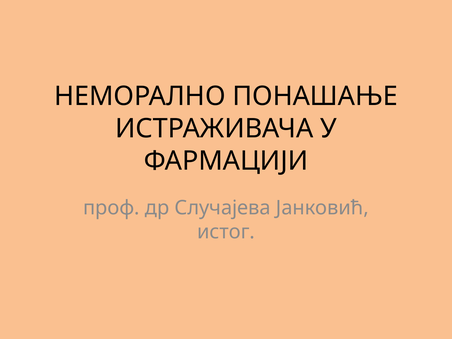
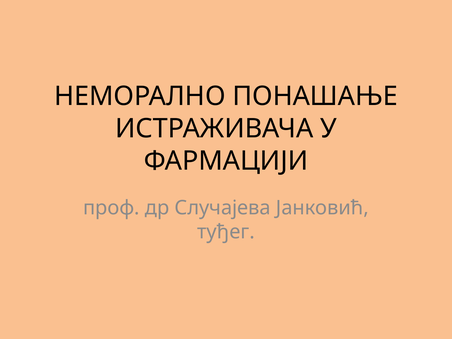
истог: истог -> туђег
